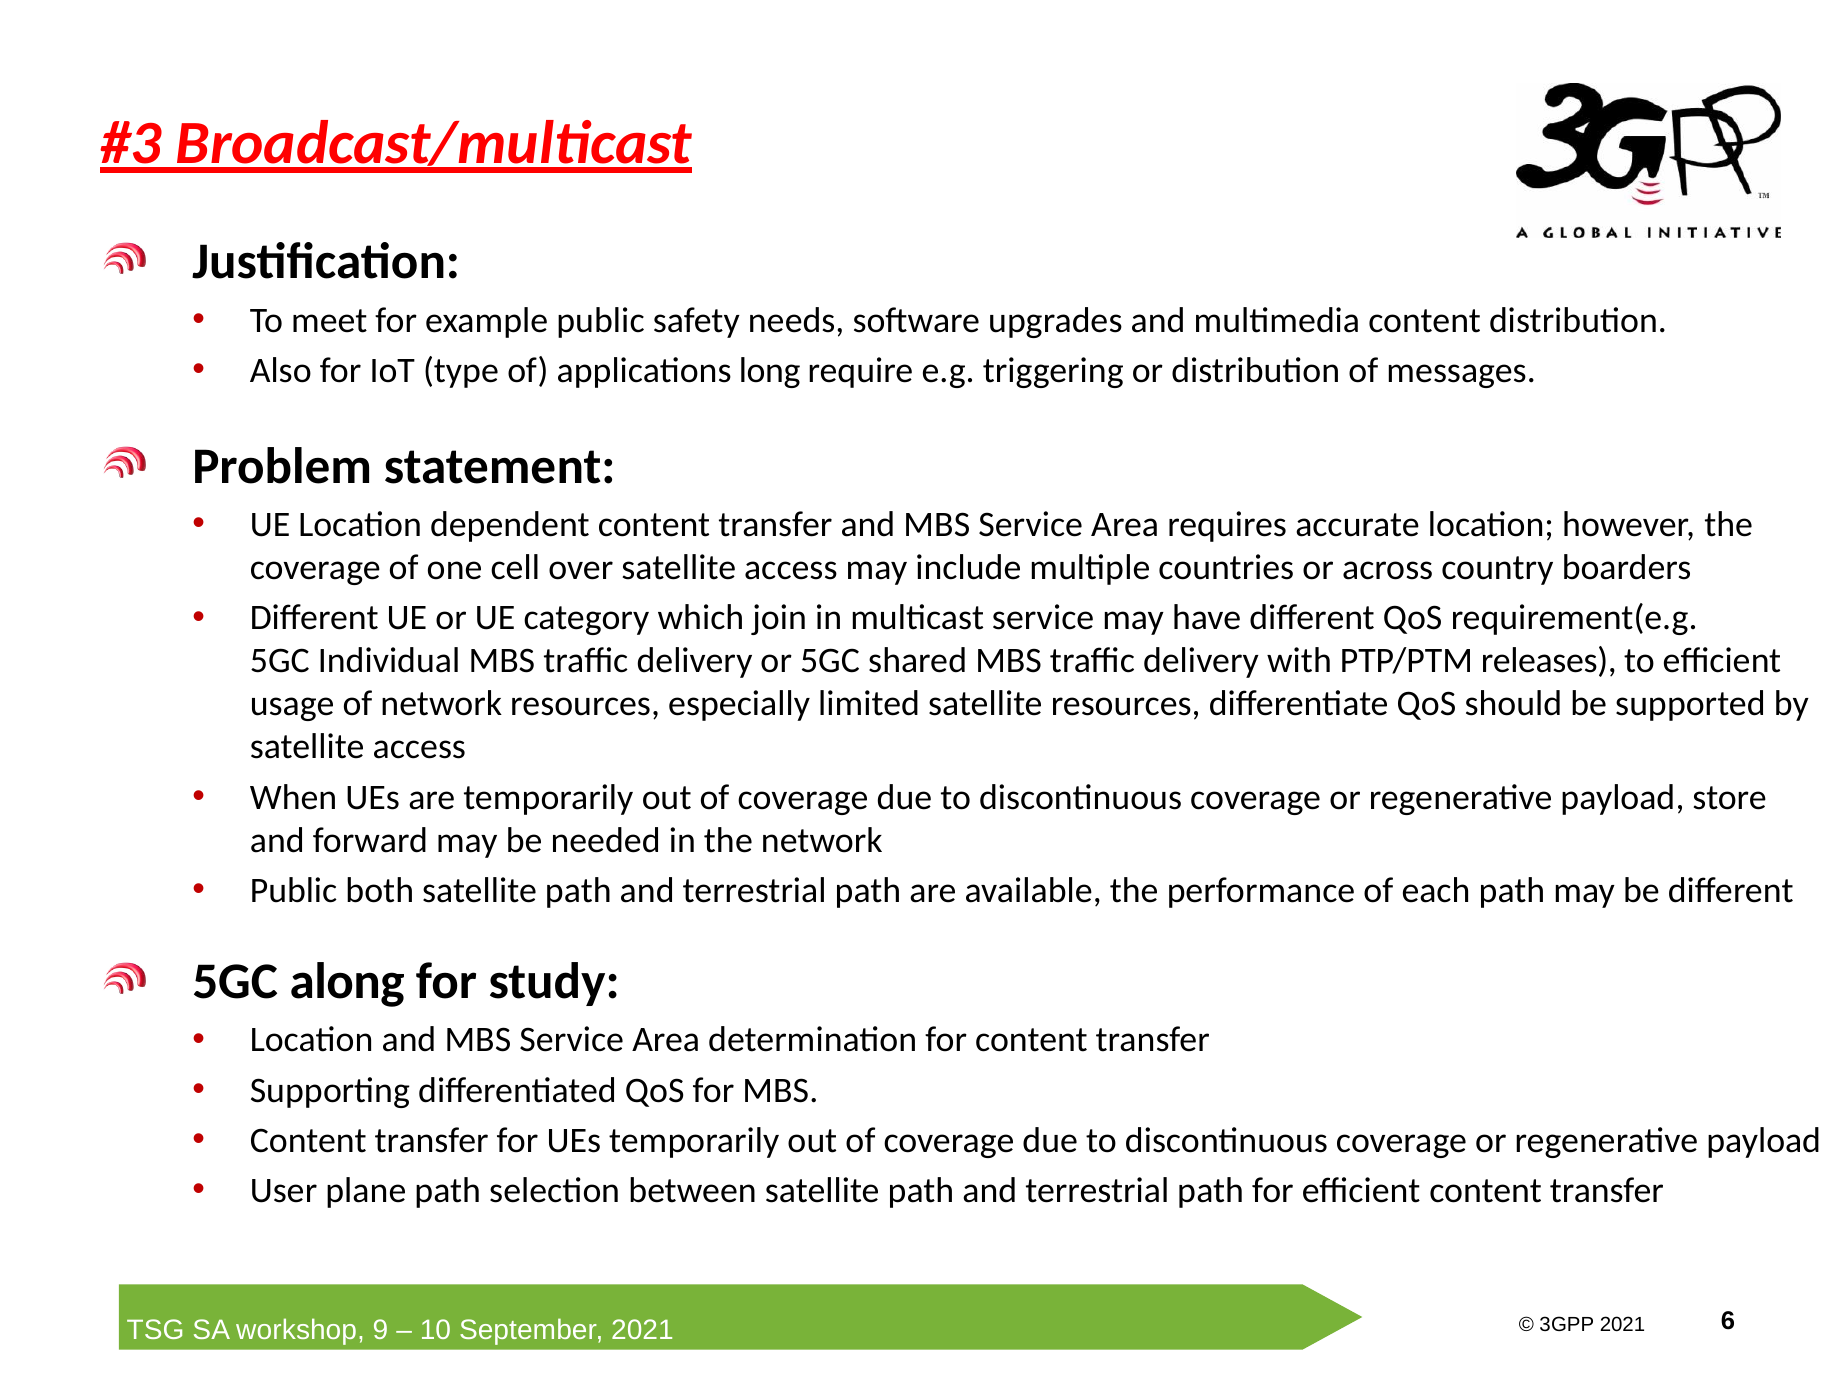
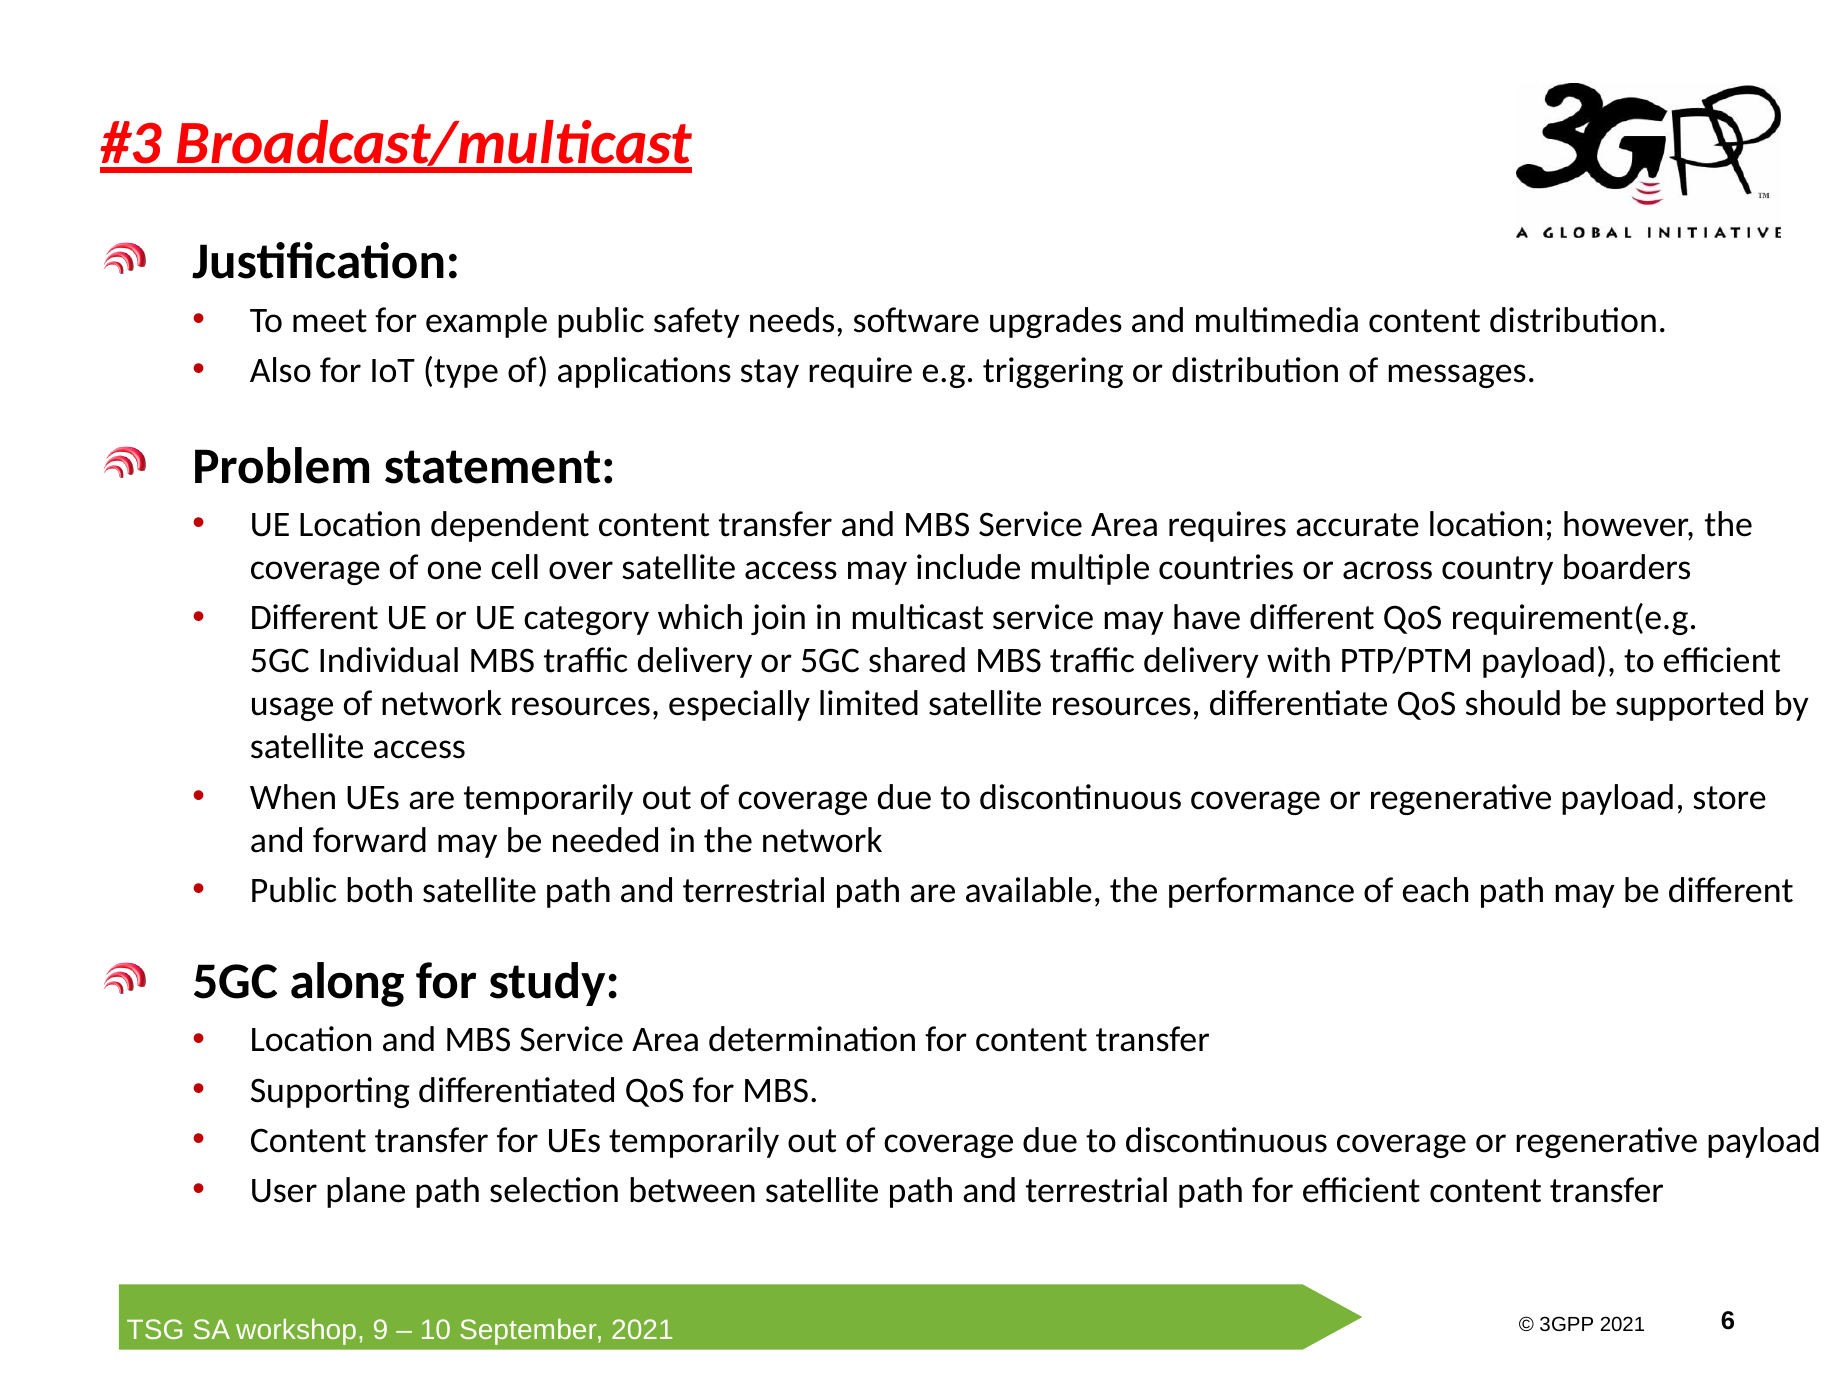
long: long -> stay
PTP/PTM releases: releases -> payload
